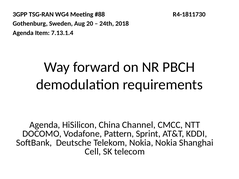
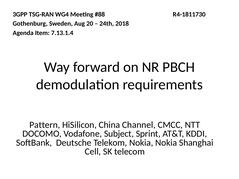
Agenda at (45, 125): Agenda -> Pattern
Pattern: Pattern -> Subject
